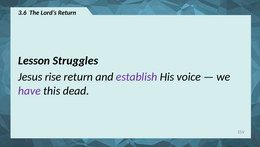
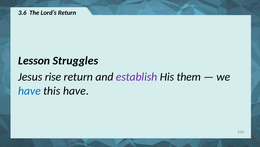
voice: voice -> them
have at (29, 91) colour: purple -> blue
this dead: dead -> have
